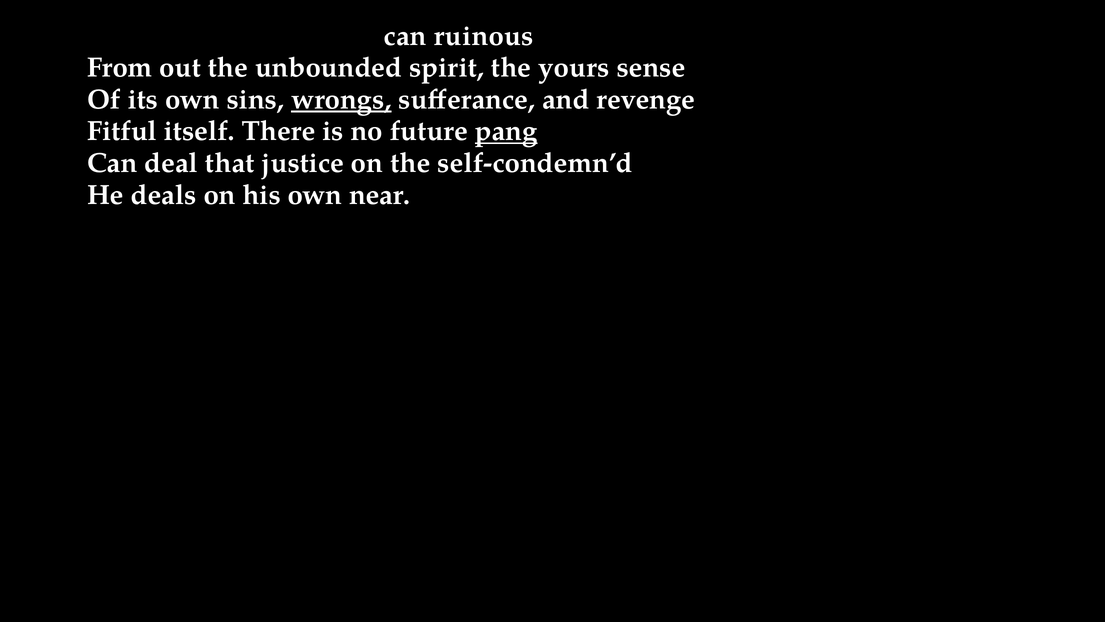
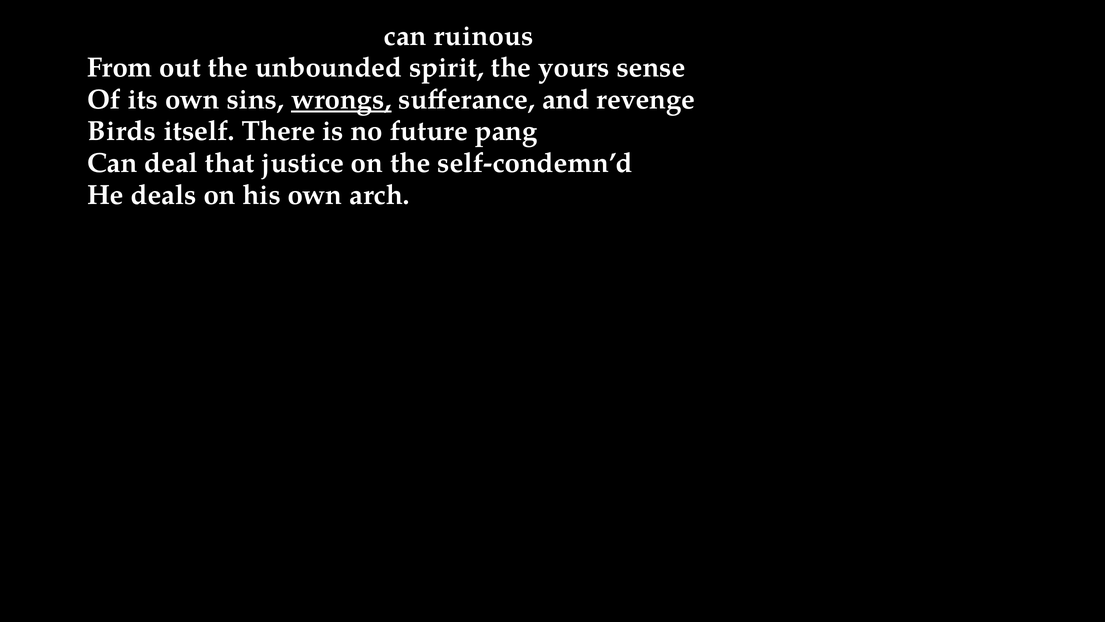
Fitful: Fitful -> Birds
pang underline: present -> none
near: near -> arch
